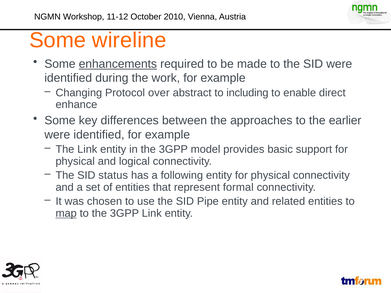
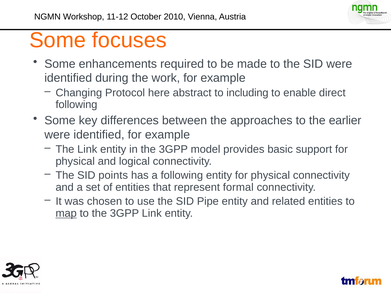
wireline: wireline -> focuses
enhancements underline: present -> none
over: over -> here
enhance at (76, 105): enhance -> following
status: status -> points
